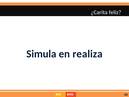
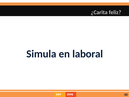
realiza: realiza -> laboral
